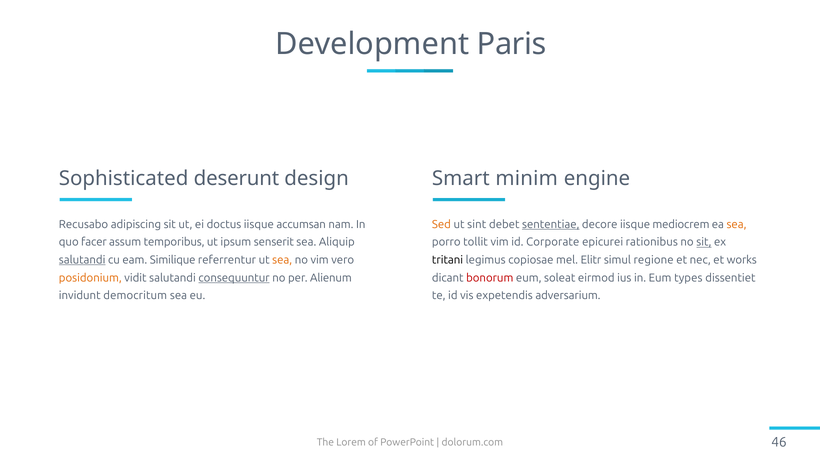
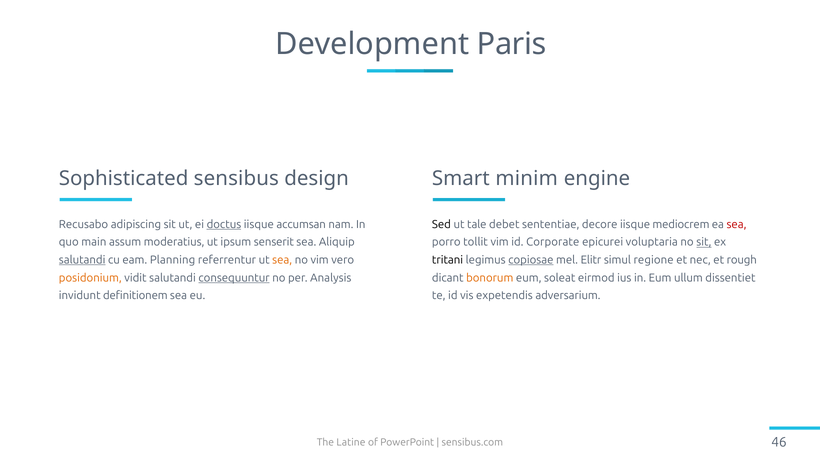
deserunt: deserunt -> sensibus
doctus underline: none -> present
Sed colour: orange -> black
sint: sint -> tale
sententiae underline: present -> none
sea at (737, 225) colour: orange -> red
facer: facer -> main
temporibus: temporibus -> moderatius
rationibus: rationibus -> voluptaria
Similique: Similique -> Planning
copiosae underline: none -> present
works: works -> rough
Alienum: Alienum -> Analysis
bonorum colour: red -> orange
types: types -> ullum
democritum: democritum -> definitionem
Lorem: Lorem -> Latine
dolorum.com: dolorum.com -> sensibus.com
